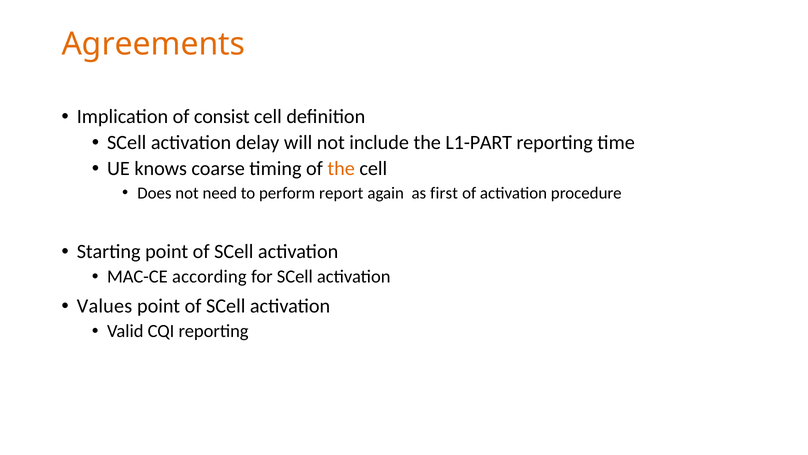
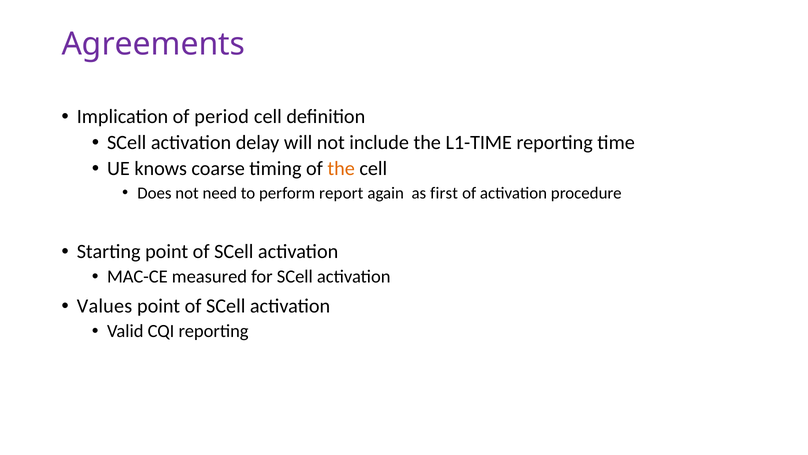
Agreements colour: orange -> purple
consist: consist -> period
L1-PART: L1-PART -> L1-TIME
according: according -> measured
